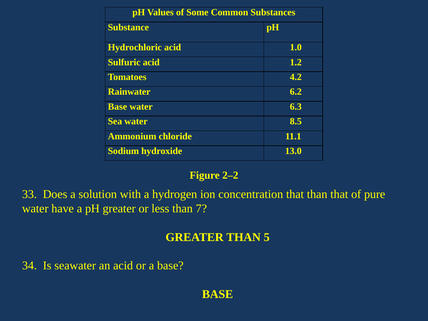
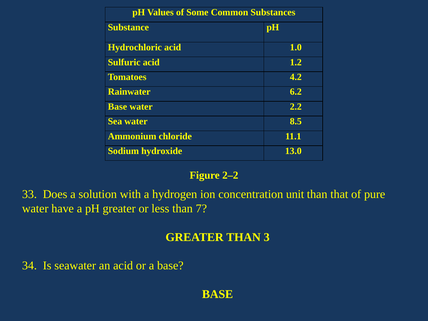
6.3: 6.3 -> 2.2
concentration that: that -> unit
5: 5 -> 3
